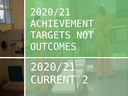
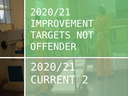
ACHIEVEMENT: ACHIEVEMENT -> IMPROVEMENT
OUTCOMES: OUTCOMES -> OFFENDER
